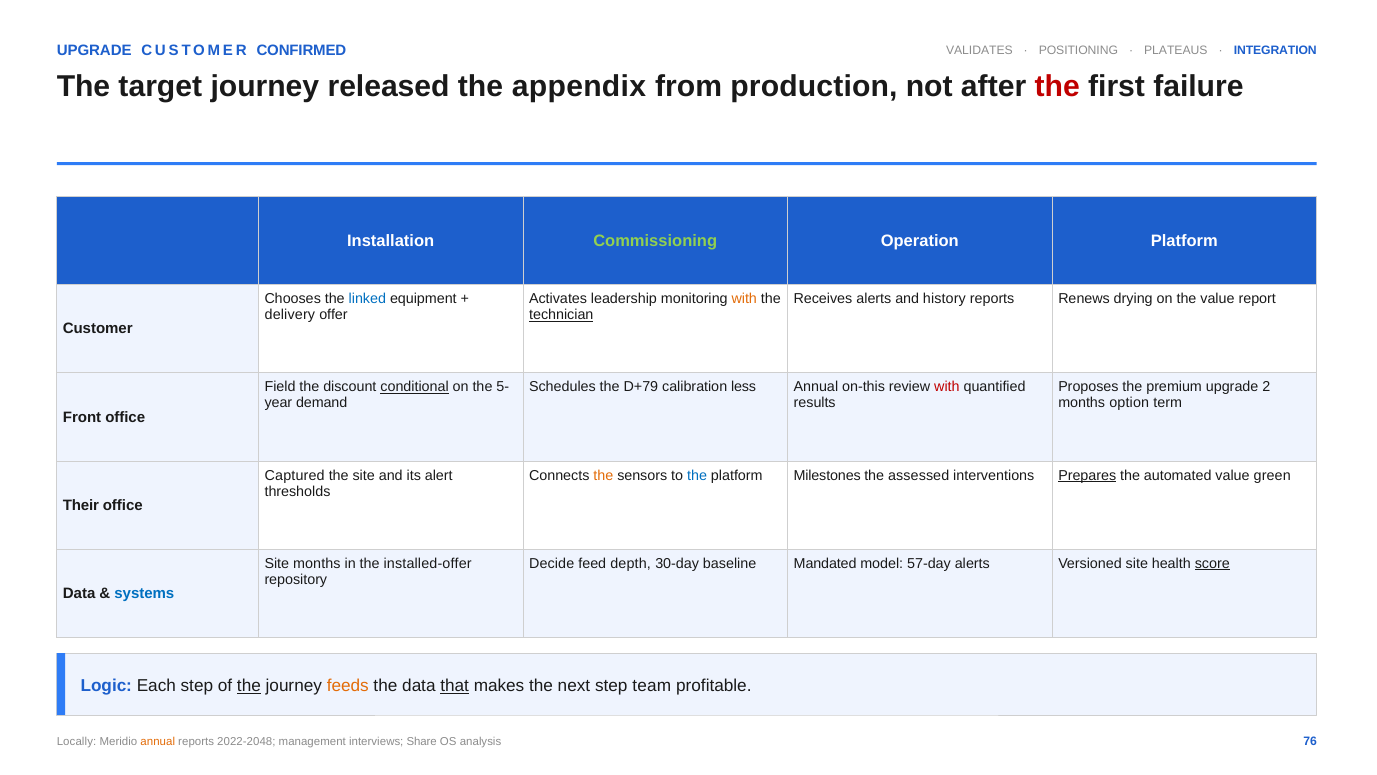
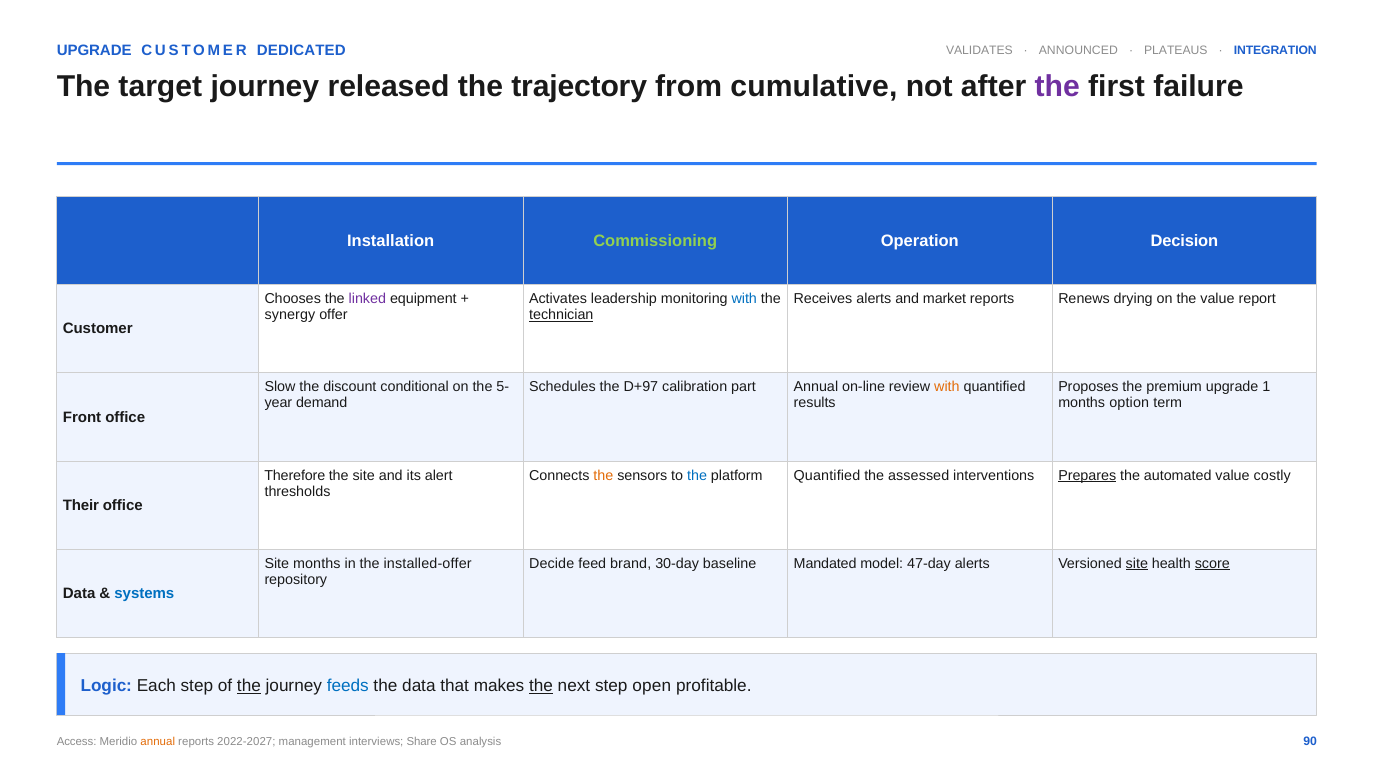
CONFIRMED: CONFIRMED -> DEDICATED
POSITIONING: POSITIONING -> ANNOUNCED
appendix: appendix -> trajectory
production: production -> cumulative
the at (1057, 87) colour: red -> purple
Operation Platform: Platform -> Decision
linked colour: blue -> purple
with at (744, 299) colour: orange -> blue
history: history -> market
delivery: delivery -> synergy
Field: Field -> Slow
conditional underline: present -> none
D+79: D+79 -> D+97
less: less -> part
on-this: on-this -> on-line
with at (947, 387) colour: red -> orange
2: 2 -> 1
Captured: Captured -> Therefore
platform Milestones: Milestones -> Quantified
green: green -> costly
depth: depth -> brand
57-day: 57-day -> 47-day
site at (1137, 563) underline: none -> present
feeds colour: orange -> blue
that underline: present -> none
the at (541, 685) underline: none -> present
team: team -> open
Locally: Locally -> Access
2022-2048: 2022-2048 -> 2022-2027
76: 76 -> 90
